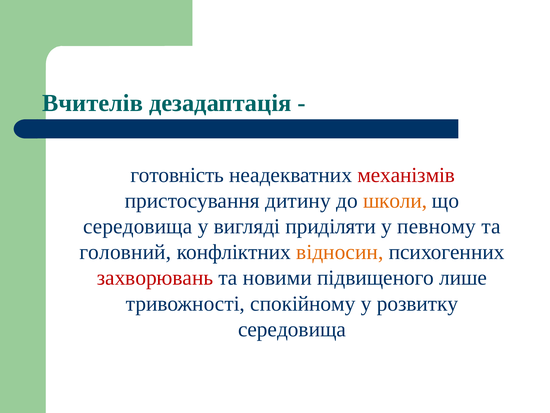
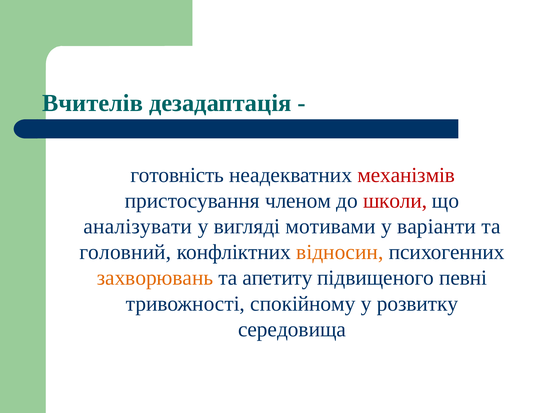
дитину: дитину -> членом
школи colour: orange -> red
середовища at (138, 226): середовища -> аналізувати
приділяти: приділяти -> мотивами
певному: певному -> варіанти
захворювань colour: red -> orange
новими: новими -> апетиту
лише: лише -> певні
